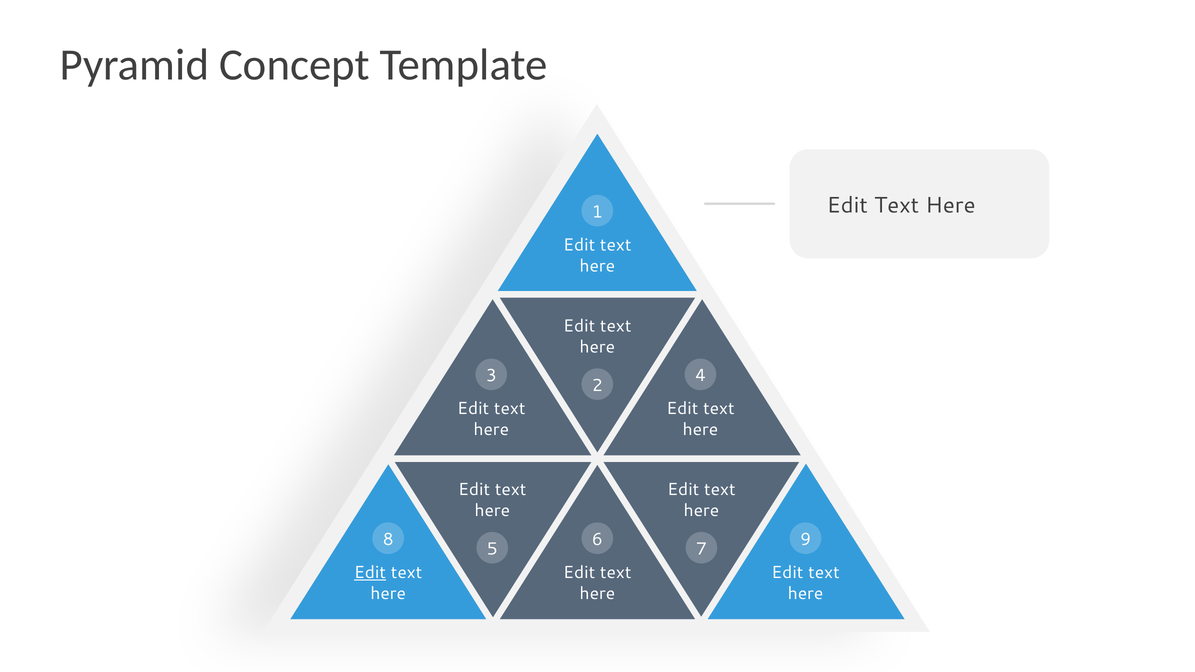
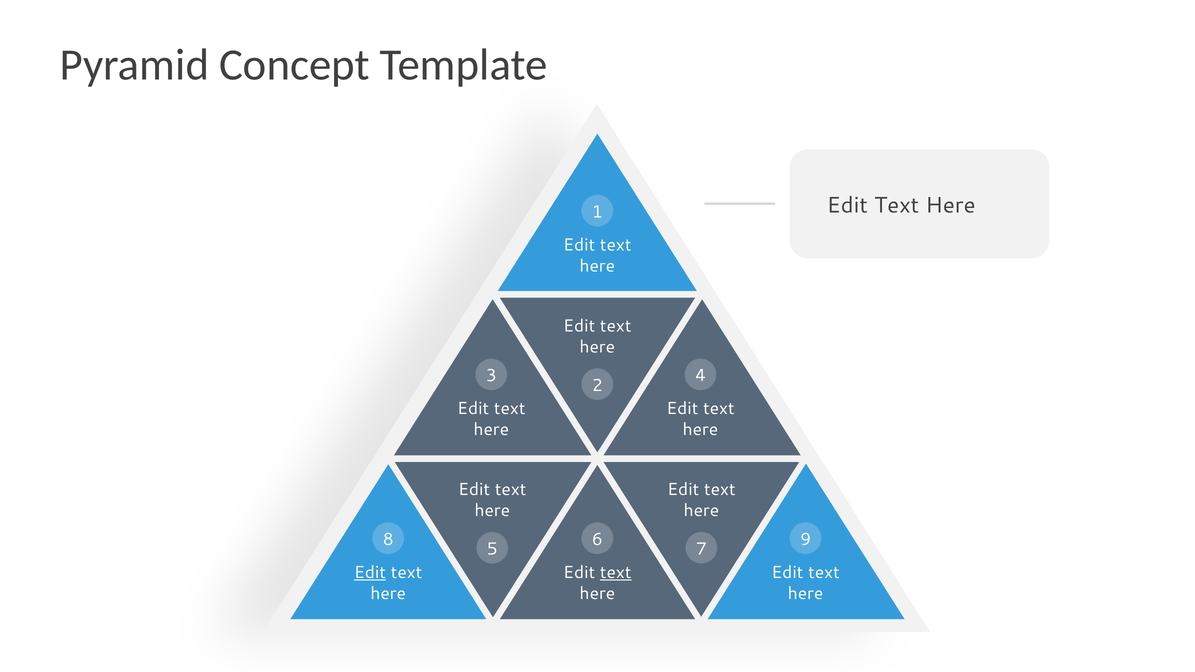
text at (616, 573) underline: none -> present
